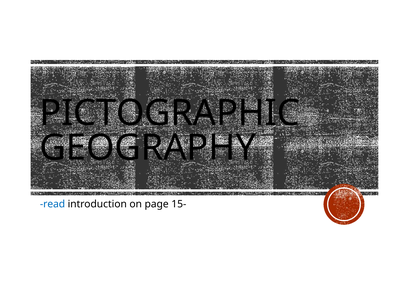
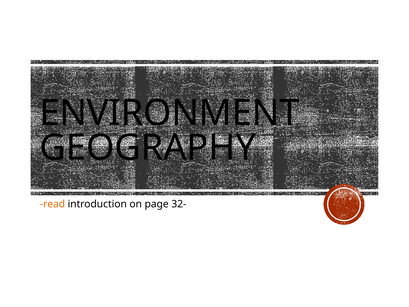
PICTOGRAPHIC: PICTOGRAPHIC -> ENVIRONMENT
read colour: blue -> orange
15-: 15- -> 32-
